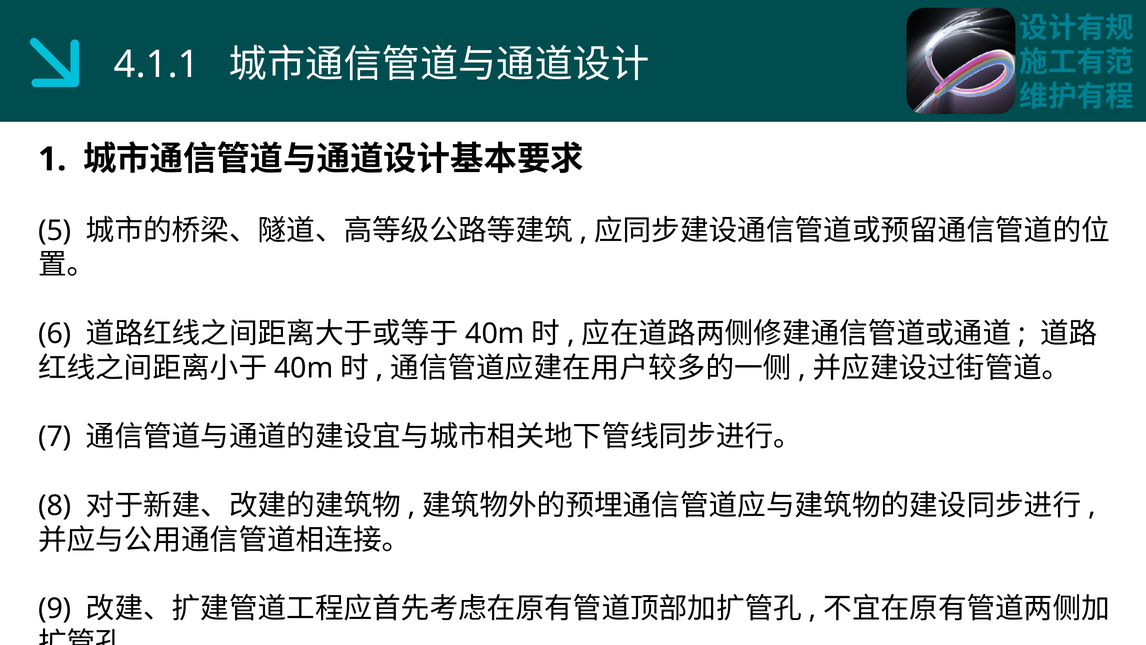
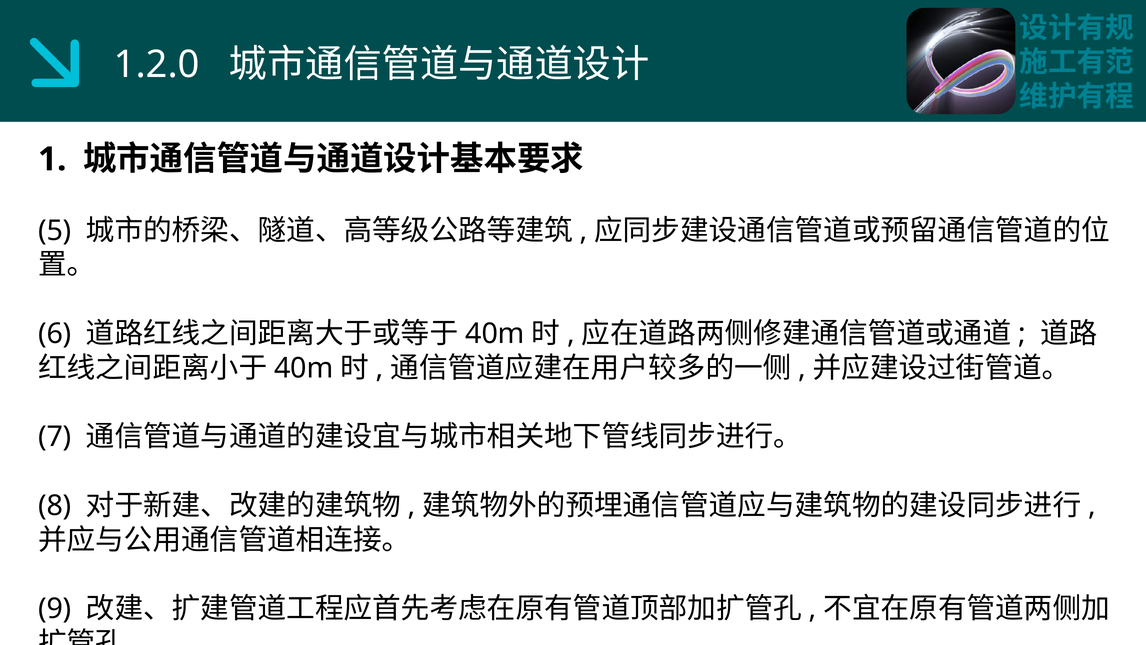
4.1.1: 4.1.1 -> 1.2.0
